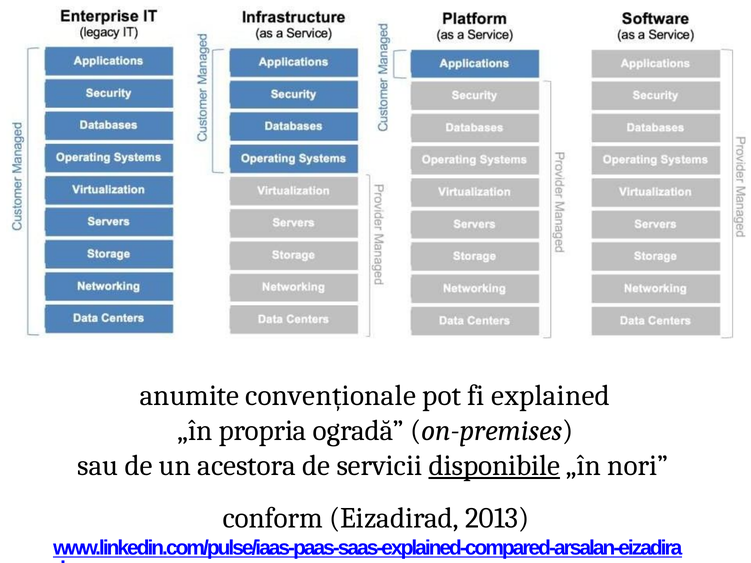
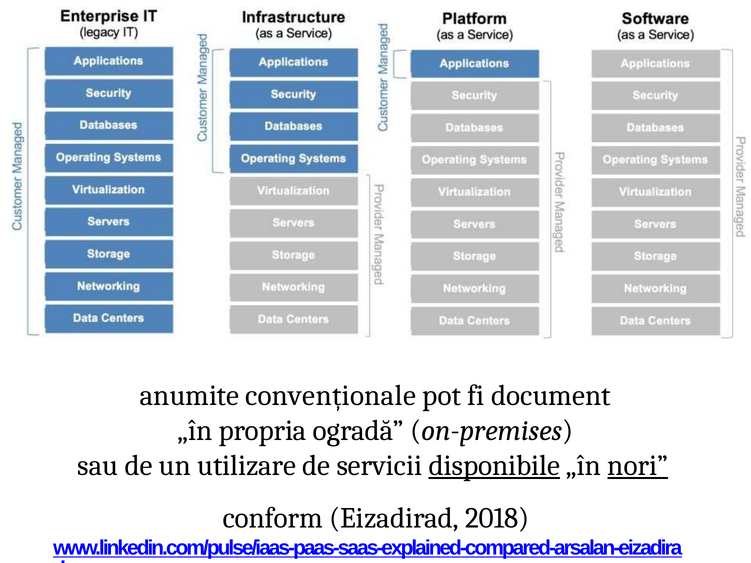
explained: explained -> document
acestora: acestora -> utilizare
nori underline: none -> present
2013: 2013 -> 2018
